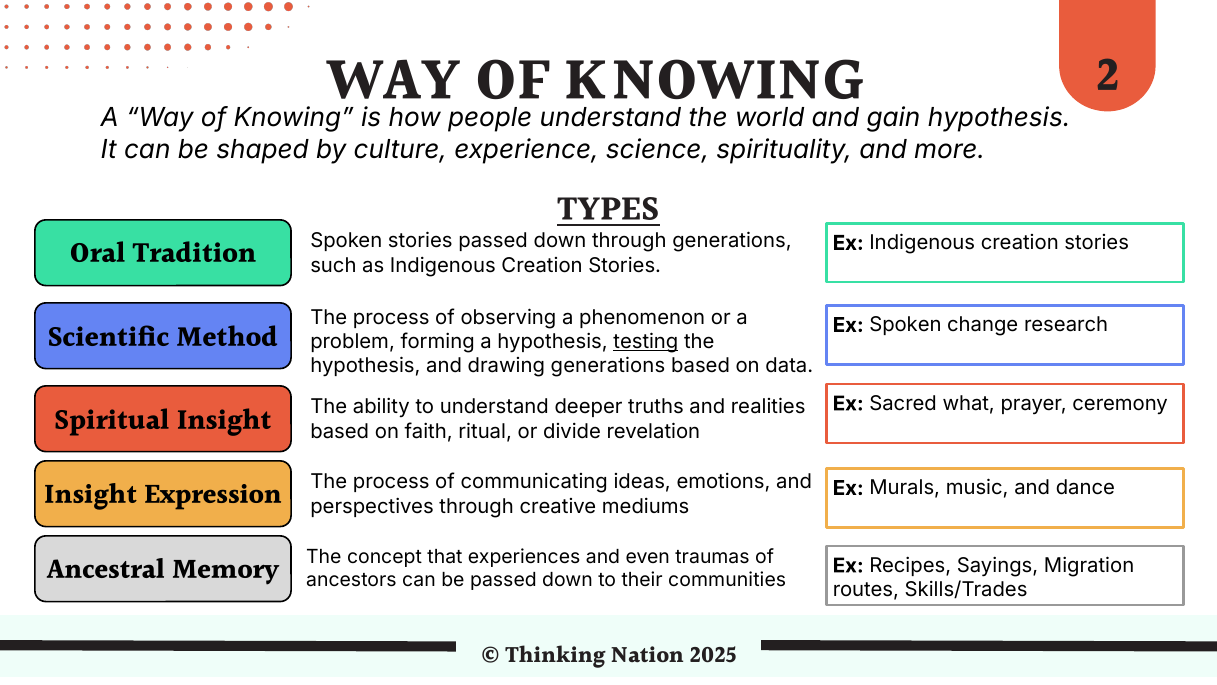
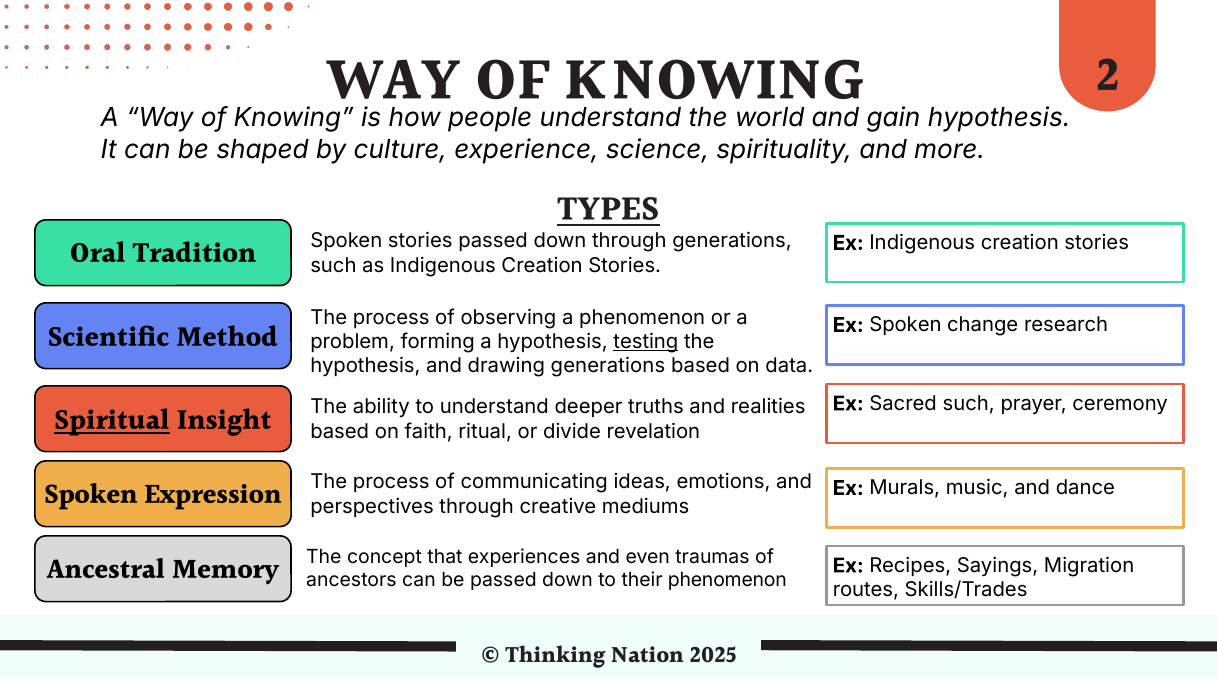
Sacred what: what -> such
Spiritual underline: none -> present
Insight at (91, 495): Insight -> Spoken
their communities: communities -> phenomenon
